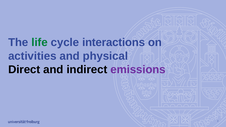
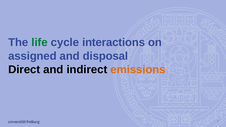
activities: activities -> assigned
physical: physical -> disposal
emissions colour: purple -> orange
